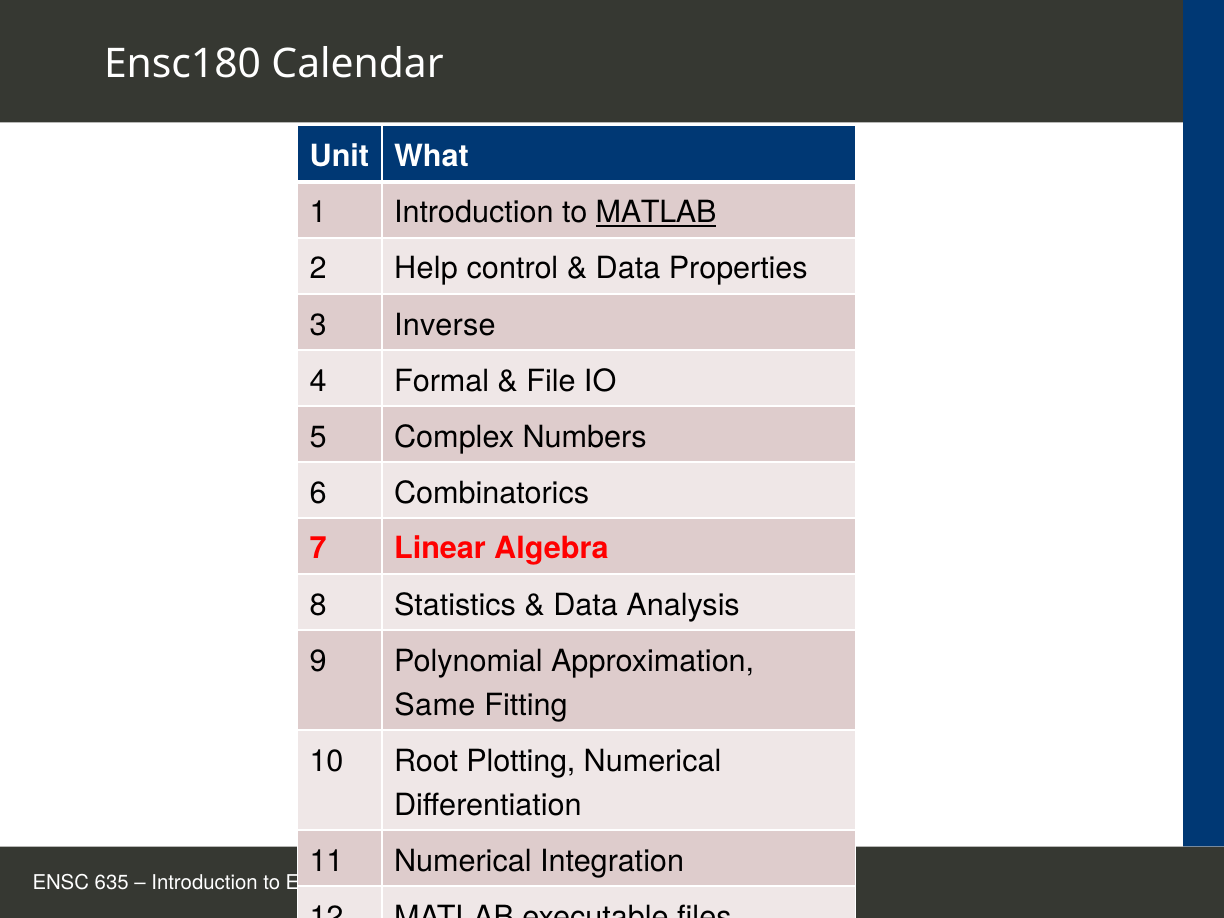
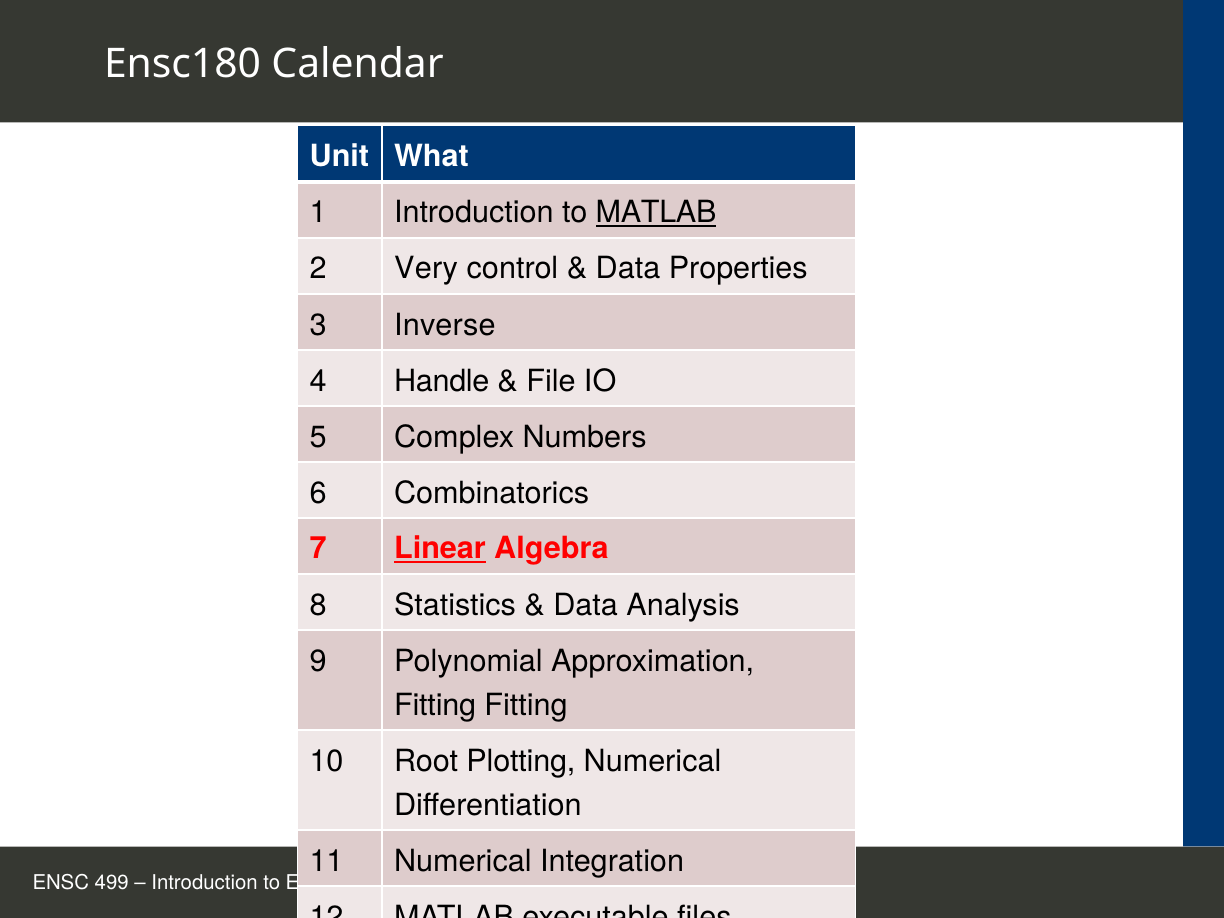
Help: Help -> Very
Formal: Formal -> Handle
Linear underline: none -> present
Same at (435, 705): Same -> Fitting
635: 635 -> 499
